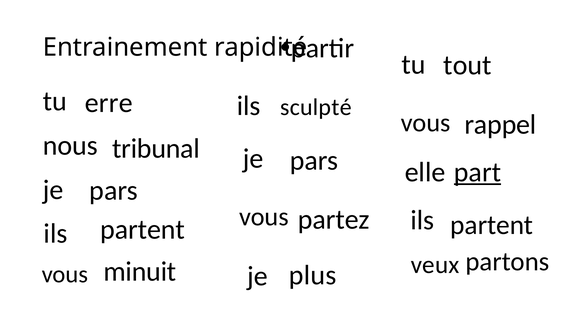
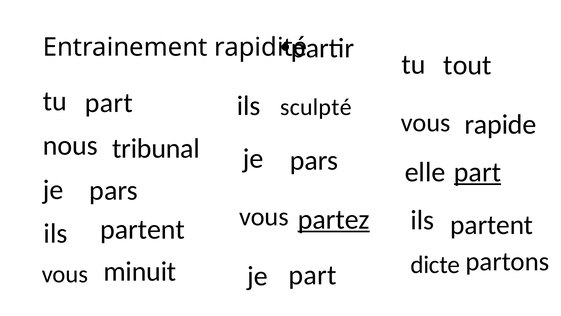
erre at (109, 103): erre -> part
rappel: rappel -> rapide
partez underline: none -> present
veux: veux -> dicte
plus at (313, 275): plus -> part
